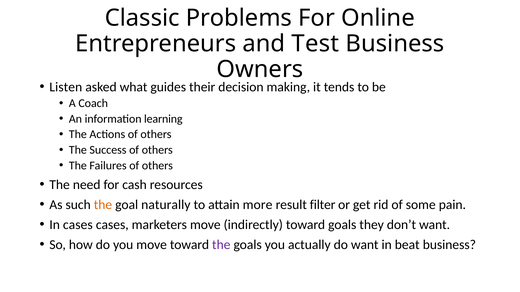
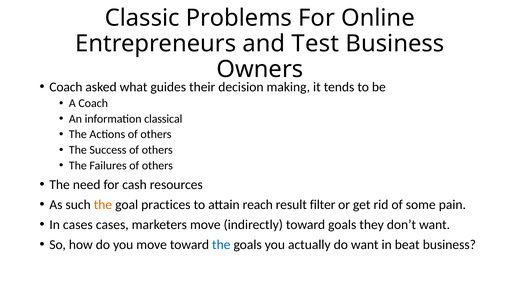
Listen at (66, 87): Listen -> Coach
learning: learning -> classical
naturally: naturally -> practices
more: more -> reach
the at (221, 245) colour: purple -> blue
